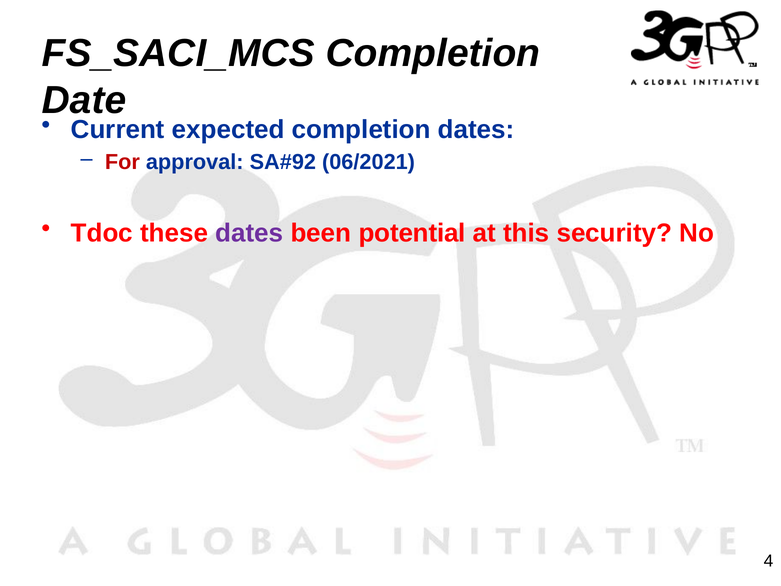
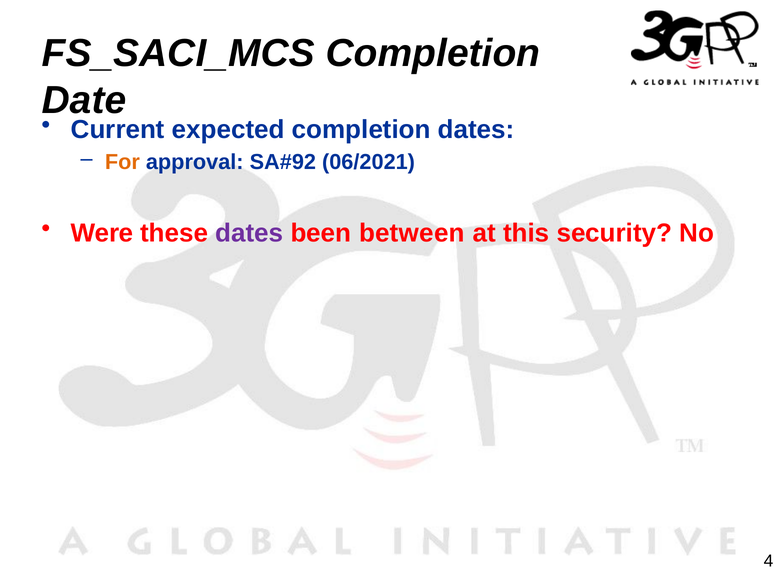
For colour: red -> orange
Tdoc: Tdoc -> Were
potential: potential -> between
